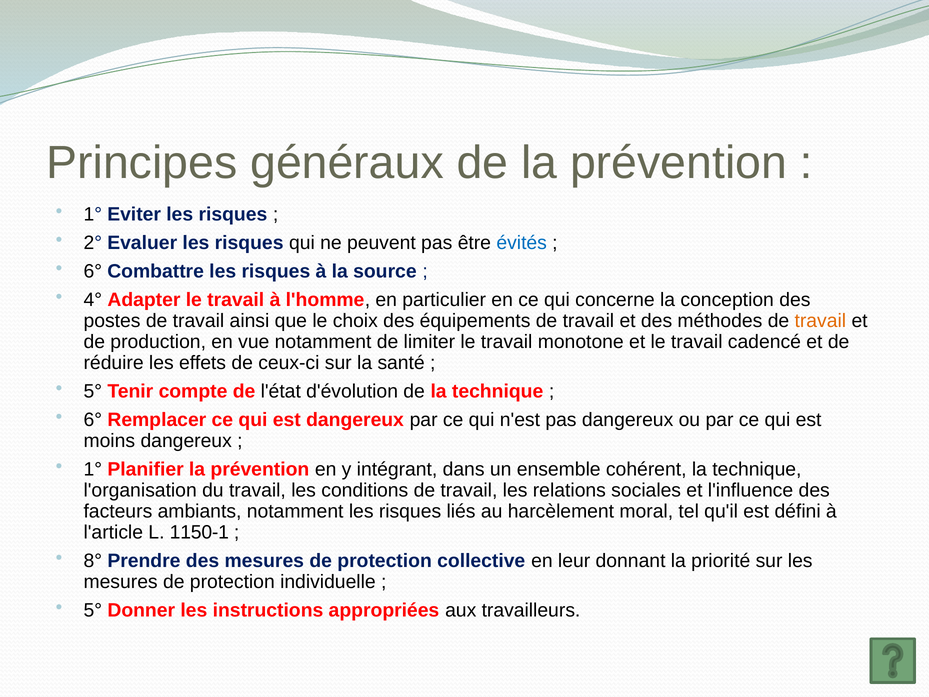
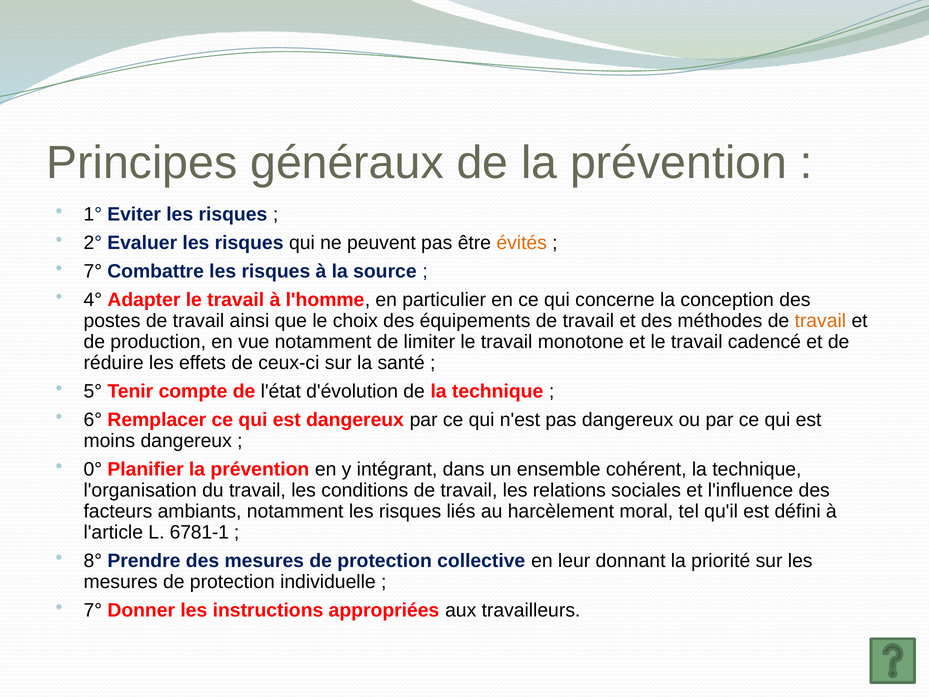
évités colour: blue -> orange
6° at (93, 271): 6° -> 7°
1° at (93, 469): 1° -> 0°
1150-1: 1150-1 -> 6781-1
5° at (93, 610): 5° -> 7°
